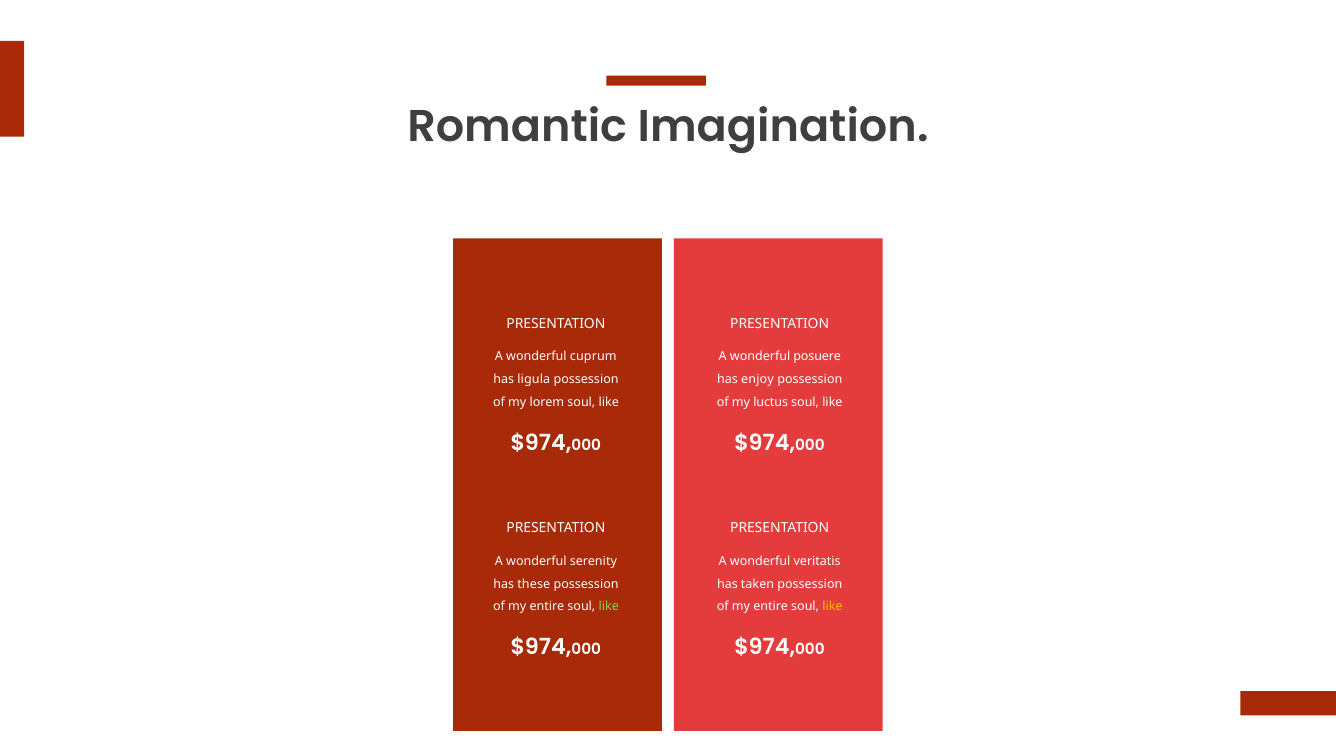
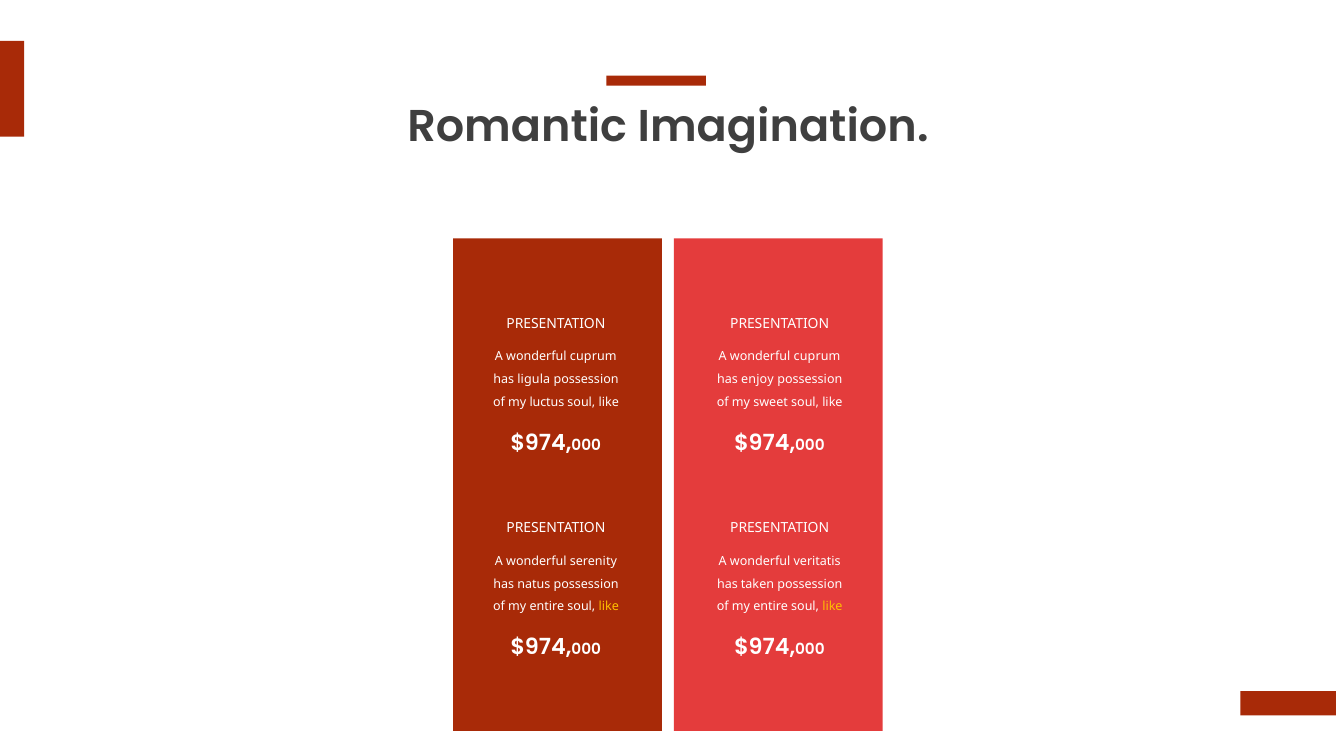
posuere at (817, 357): posuere -> cuprum
lorem: lorem -> luctus
luctus: luctus -> sweet
these: these -> natus
like at (609, 607) colour: light green -> yellow
